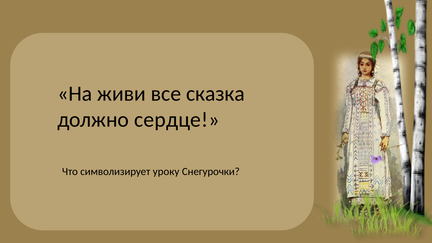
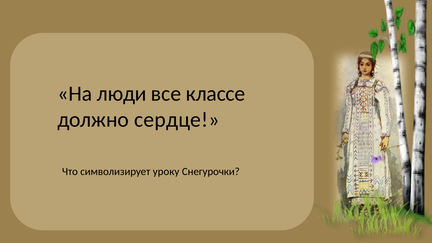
живи: живи -> люди
сказка: сказка -> классе
